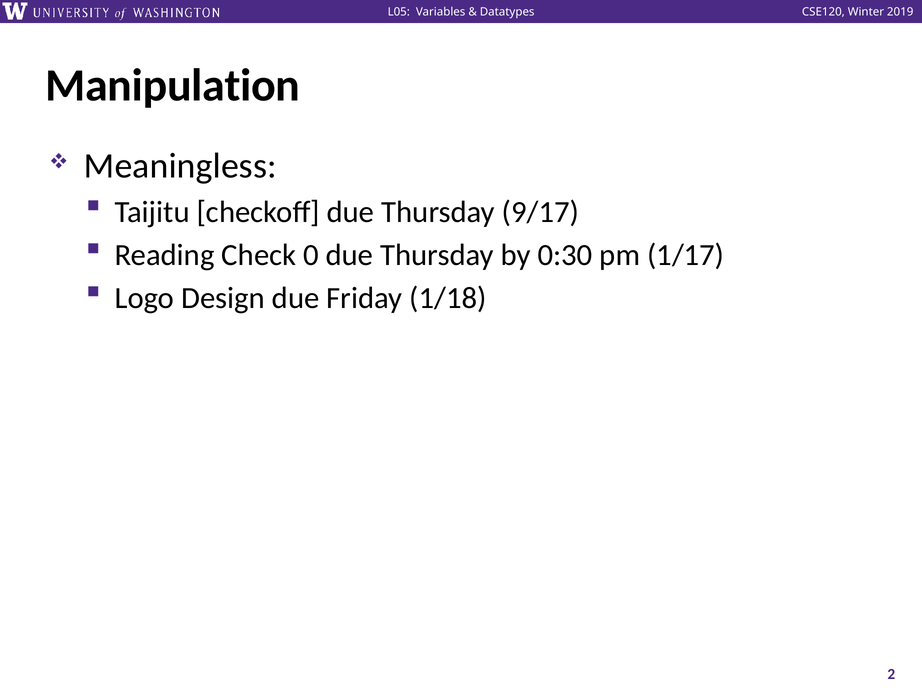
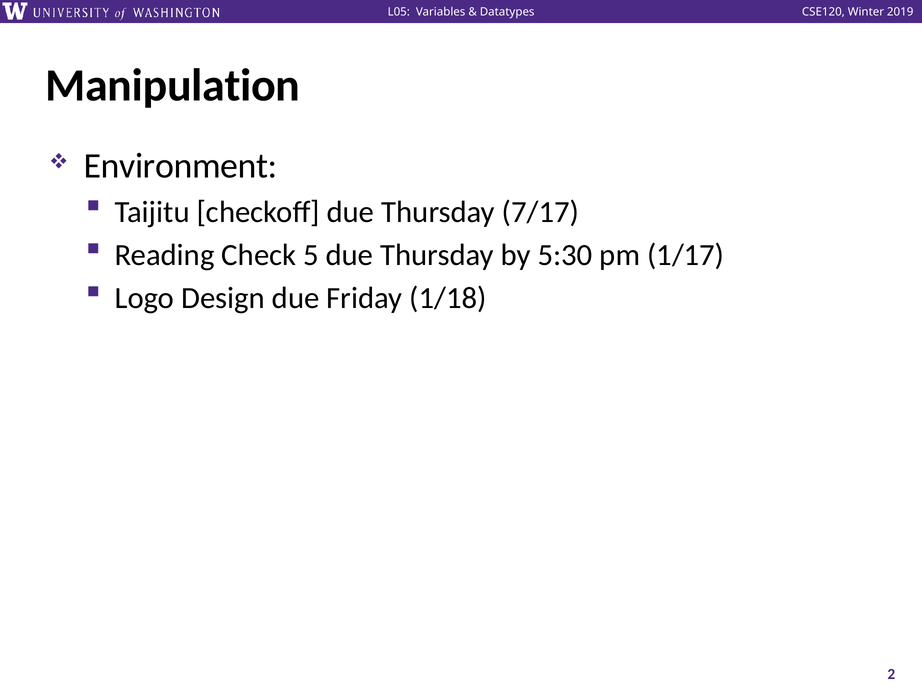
Meaningless: Meaningless -> Environment
9/17: 9/17 -> 7/17
0: 0 -> 5
0:30: 0:30 -> 5:30
